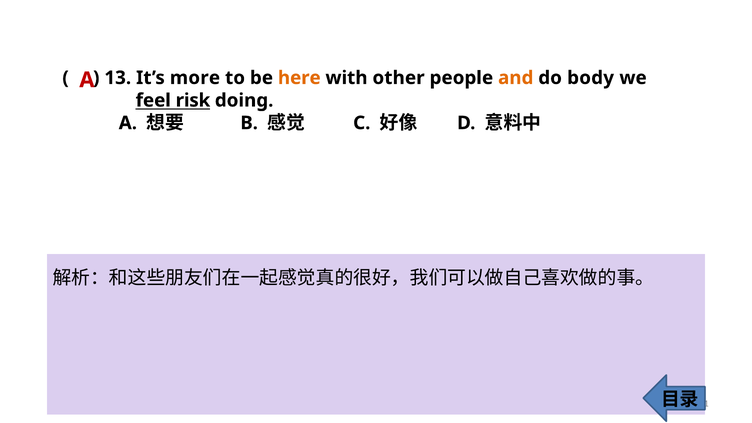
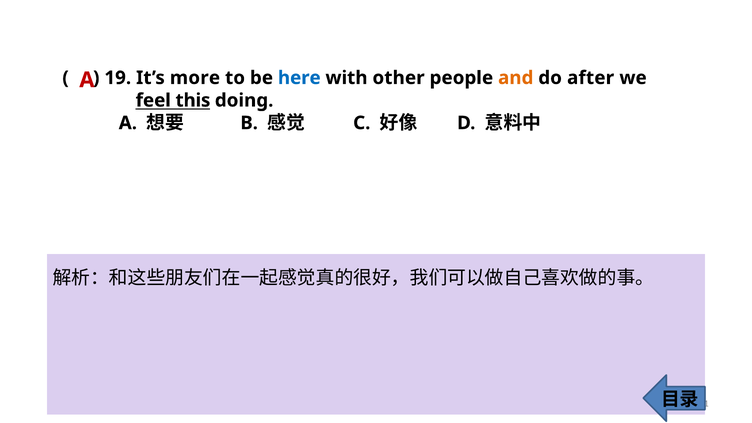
13: 13 -> 19
here colour: orange -> blue
body: body -> after
risk: risk -> this
